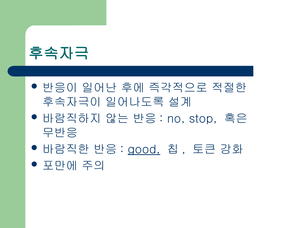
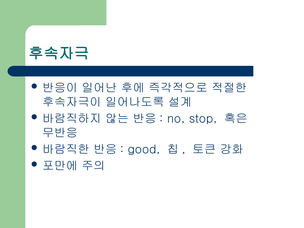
good underline: present -> none
